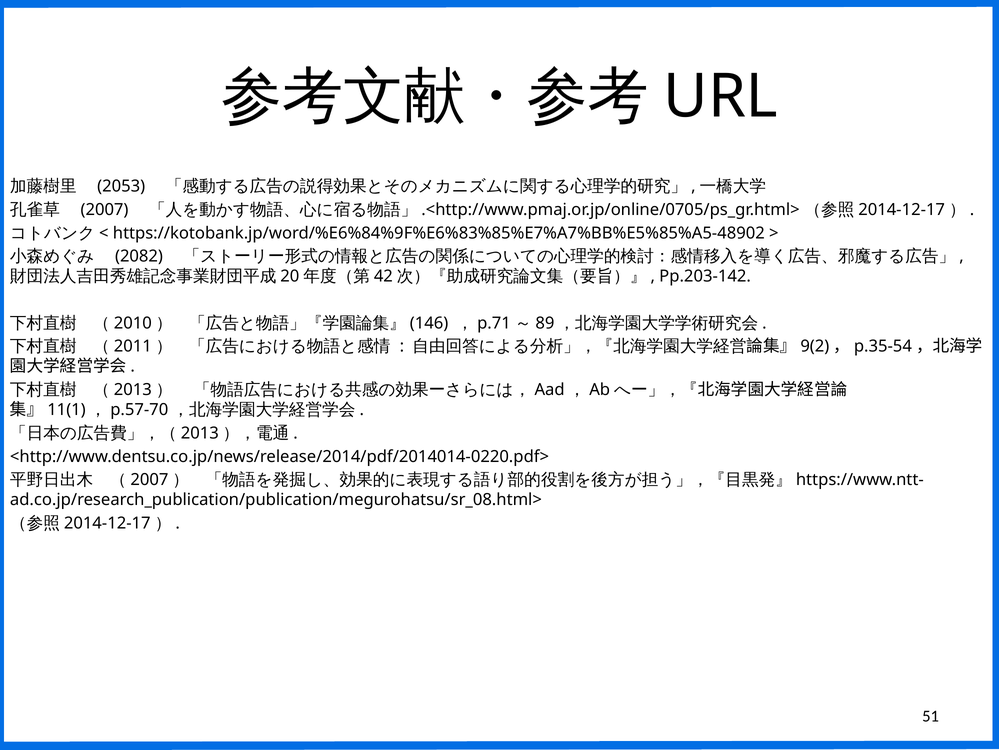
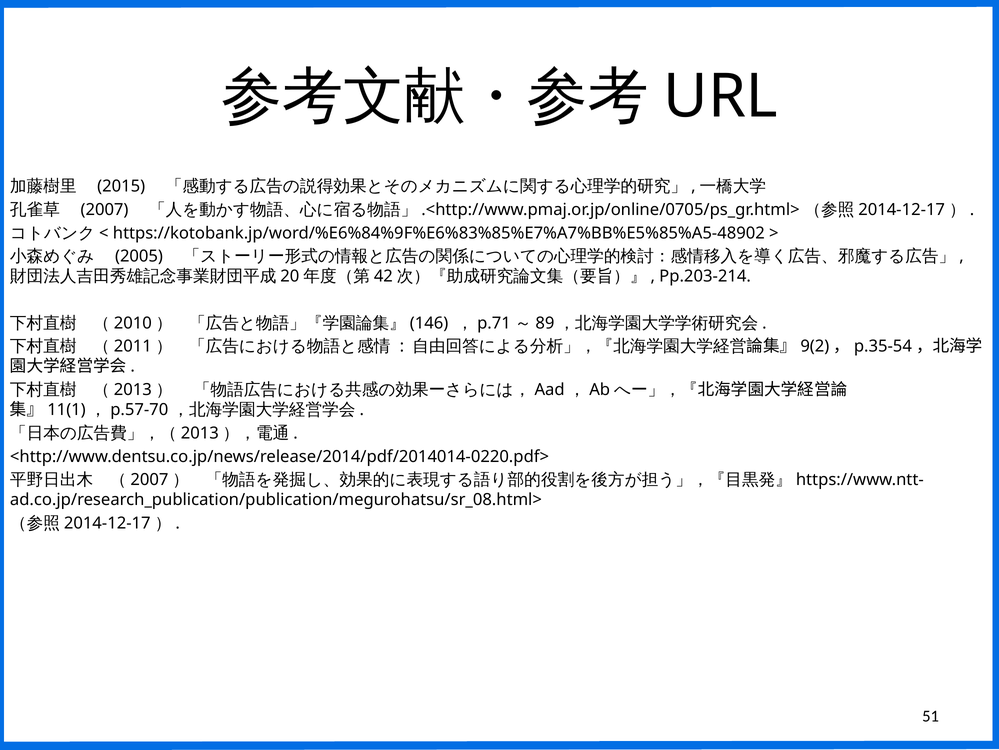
2053: 2053 -> 2015
2082: 2082 -> 2005
Pp.203-142: Pp.203-142 -> Pp.203-214
